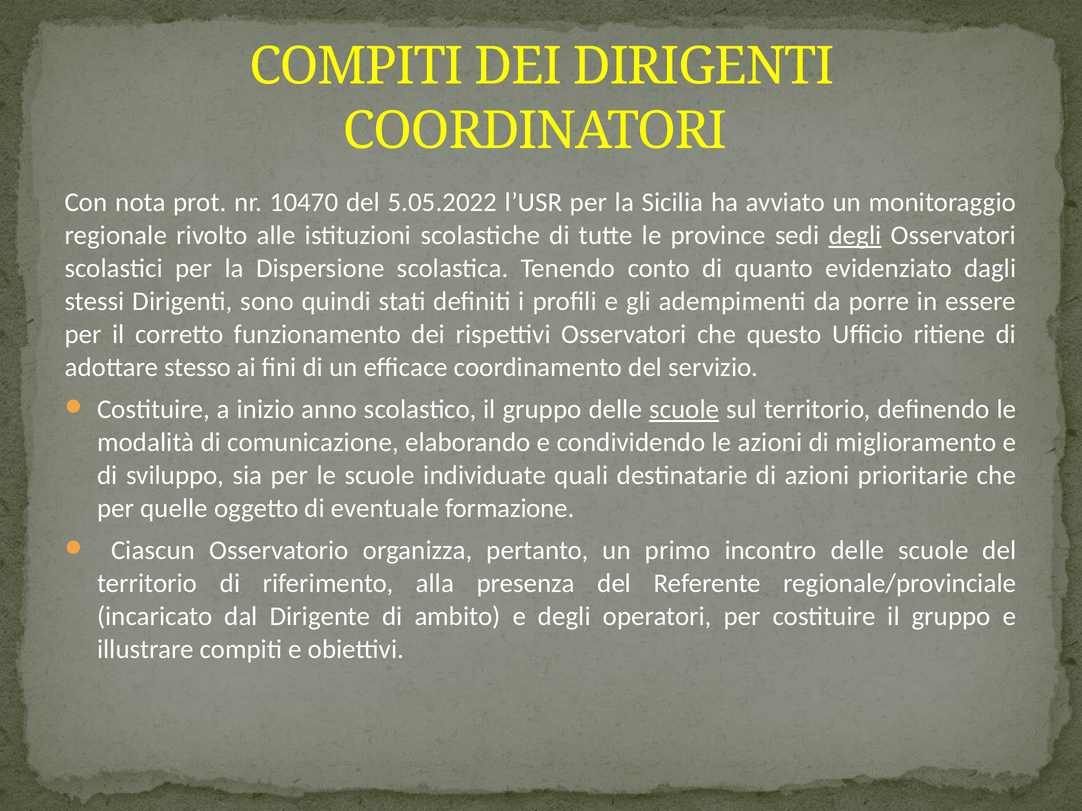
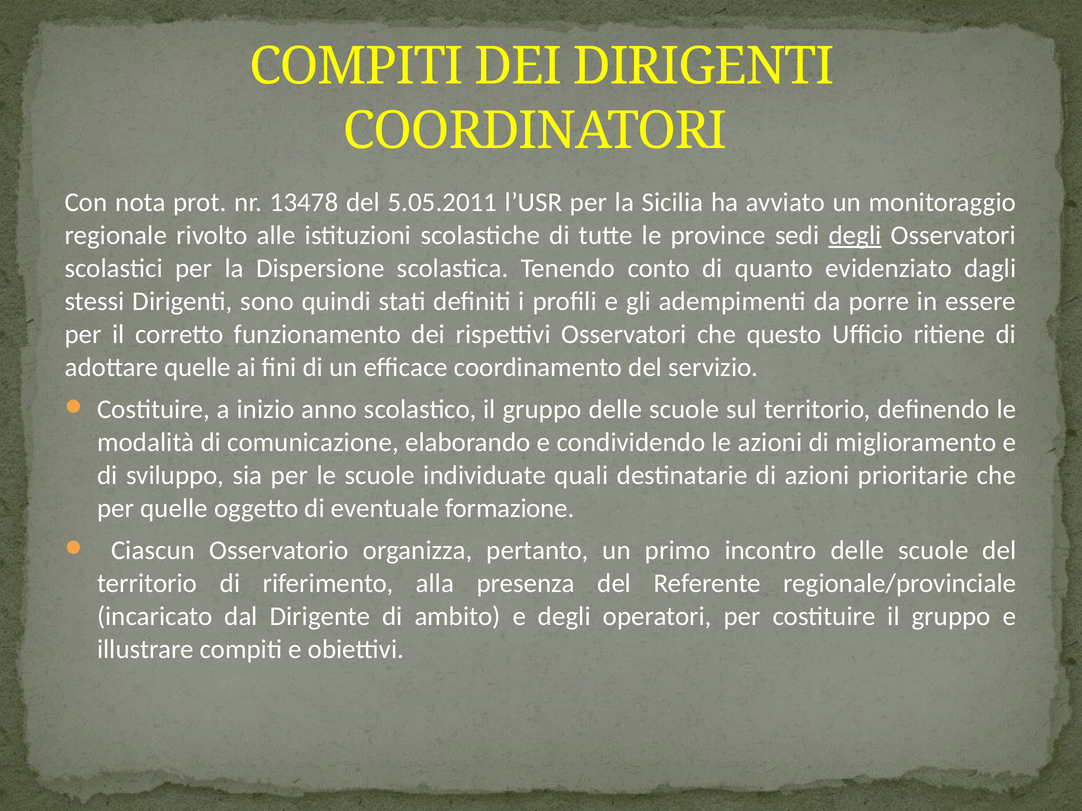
10470: 10470 -> 13478
5.05.2022: 5.05.2022 -> 5.05.2011
adottare stesso: stesso -> quelle
scuole at (684, 410) underline: present -> none
